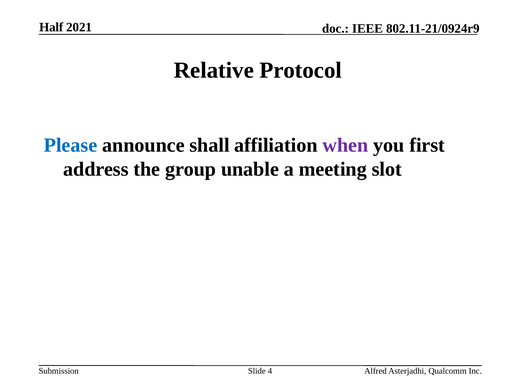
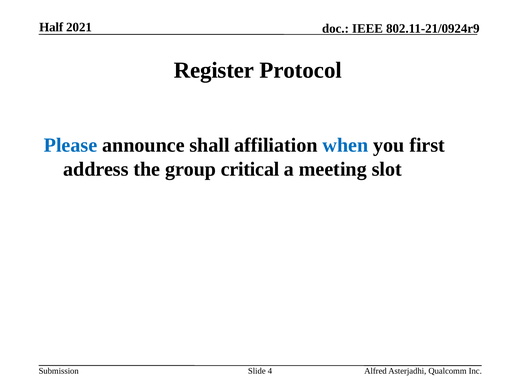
Relative: Relative -> Register
when colour: purple -> blue
unable: unable -> critical
